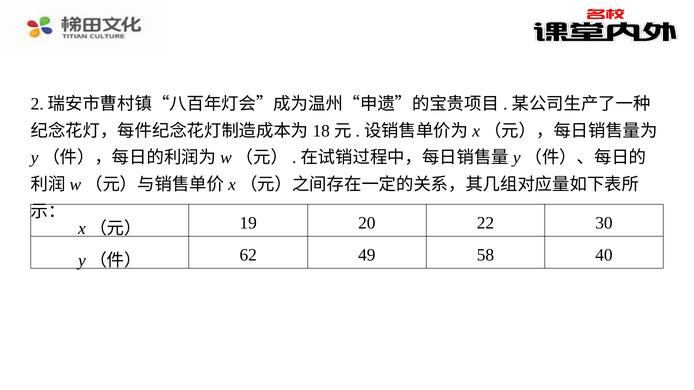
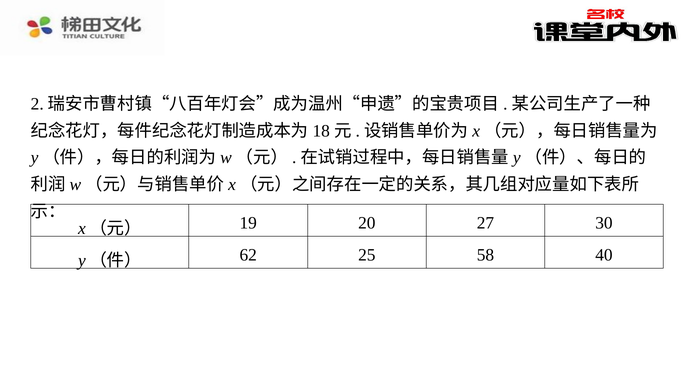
22: 22 -> 27
49: 49 -> 25
